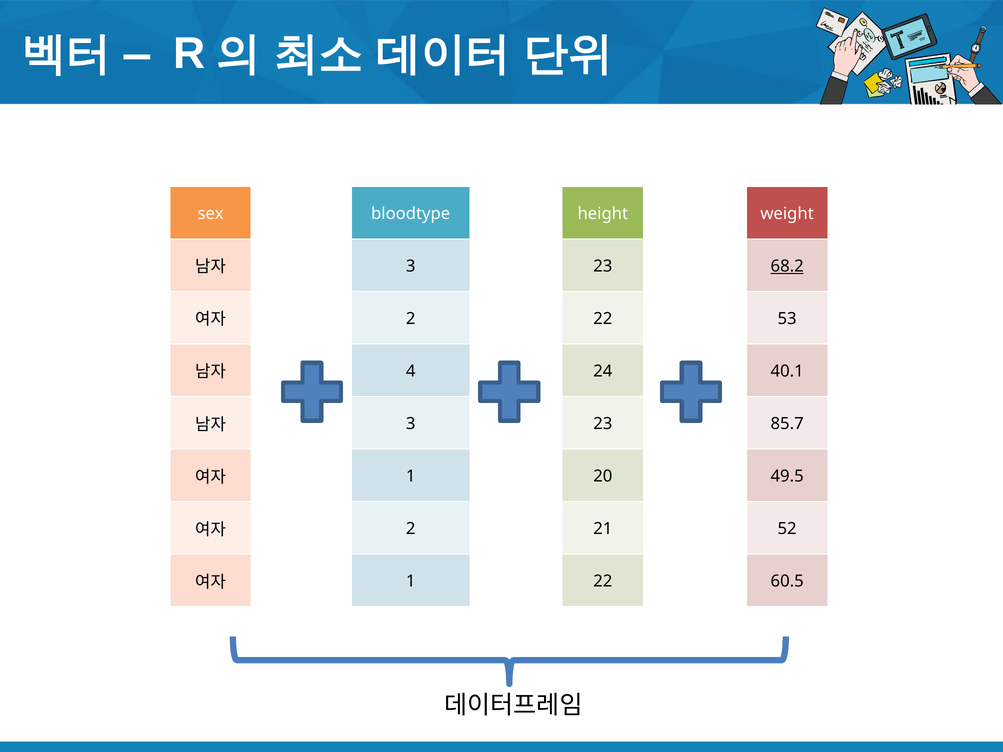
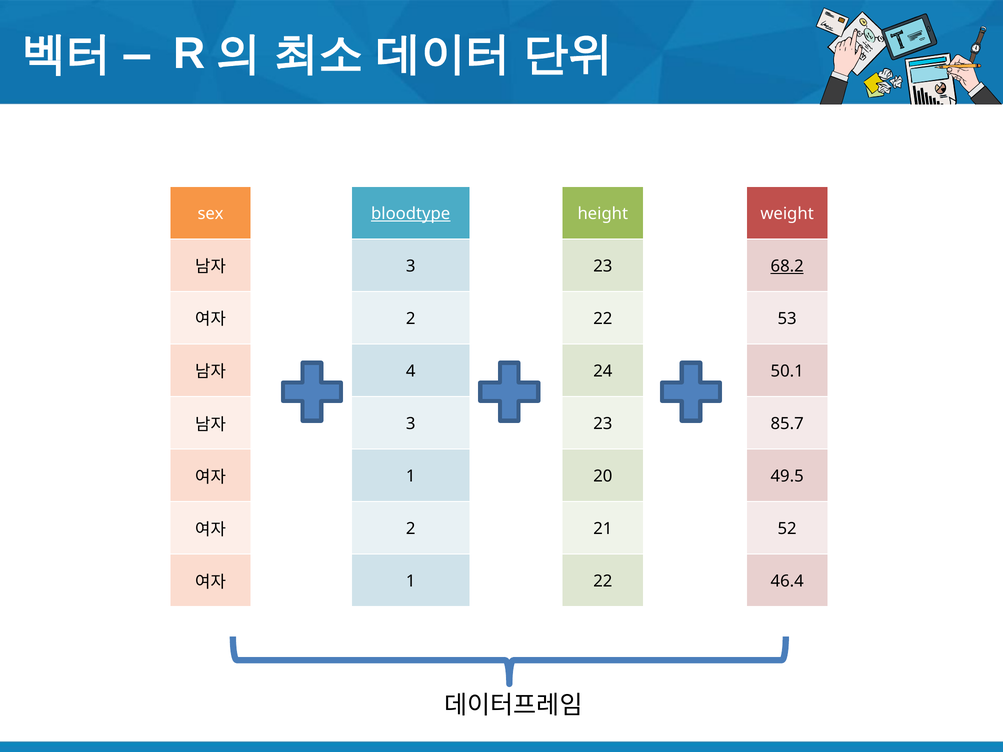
bloodtype underline: none -> present
40.1: 40.1 -> 50.1
60.5: 60.5 -> 46.4
